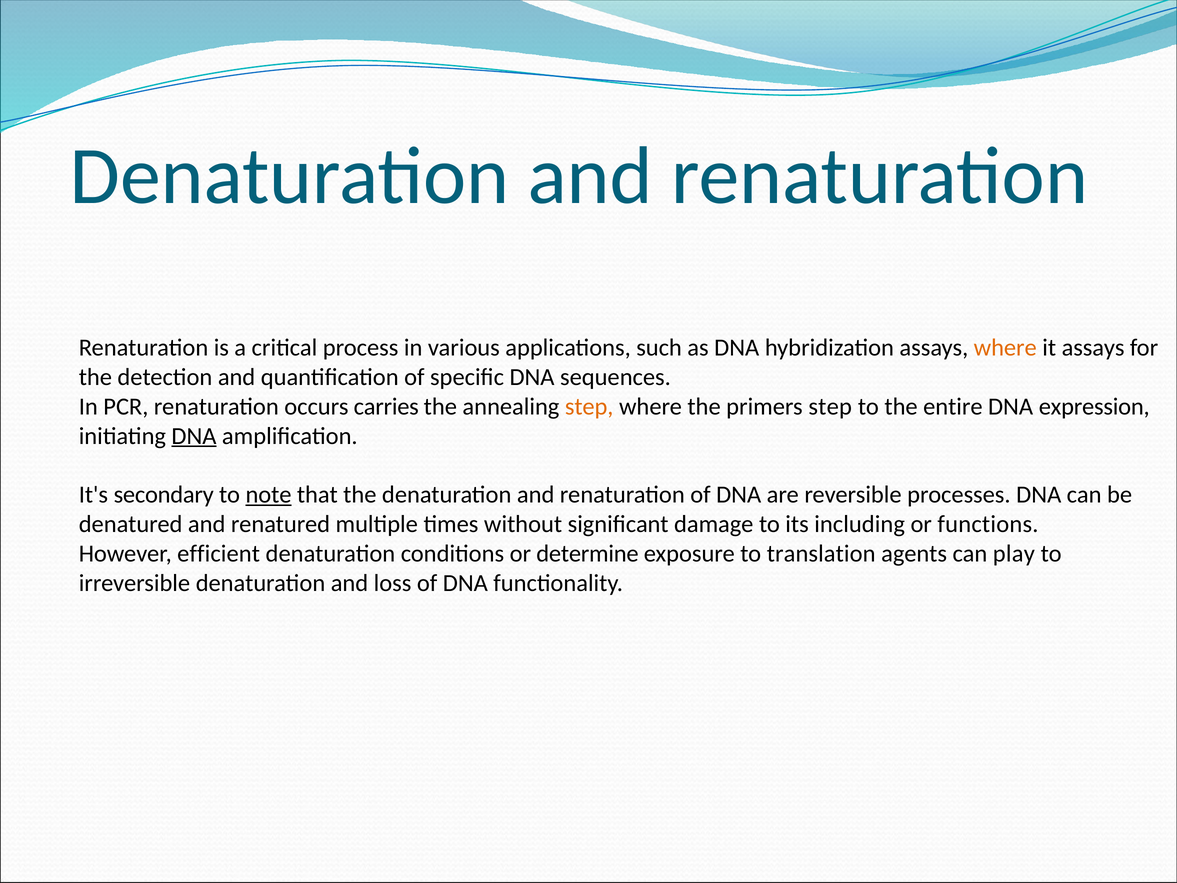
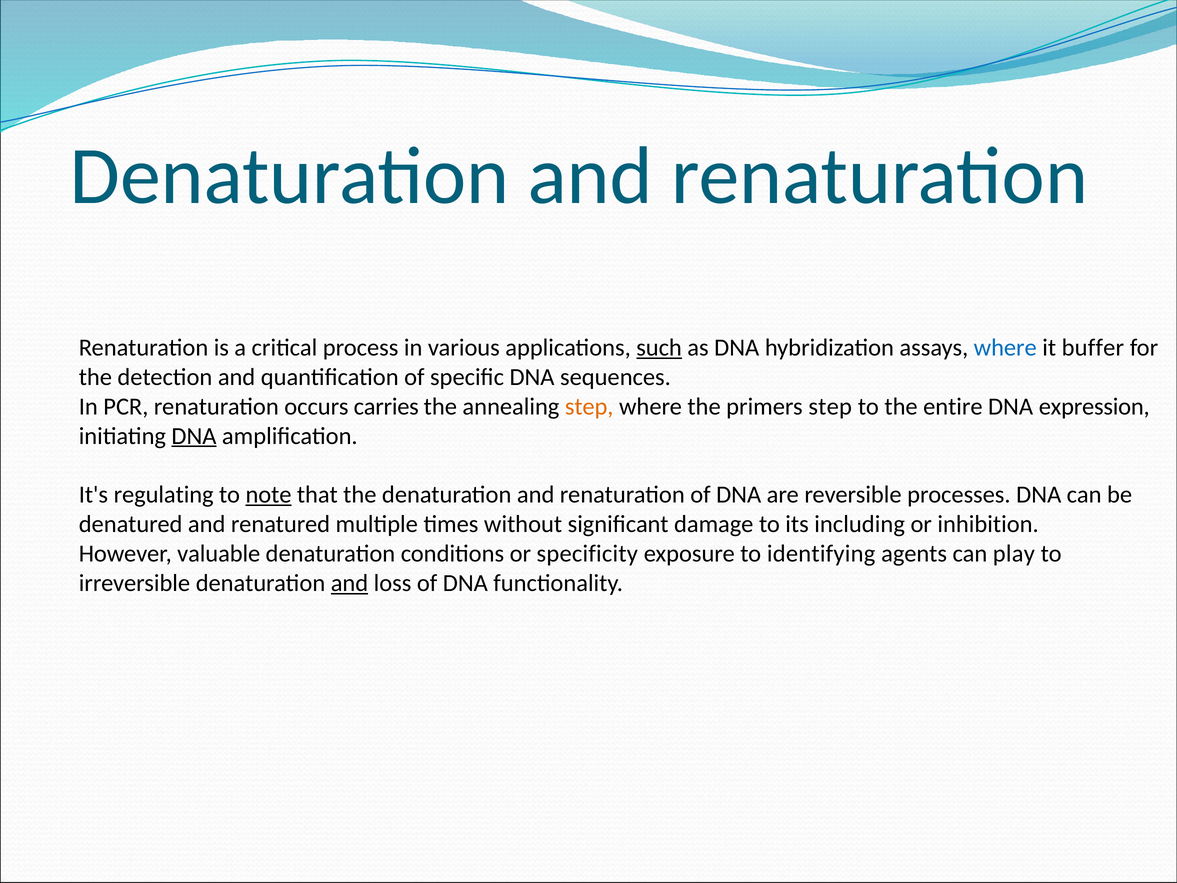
such underline: none -> present
where at (1005, 348) colour: orange -> blue
it assays: assays -> buffer
secondary: secondary -> regulating
functions: functions -> inhibition
efficient: efficient -> valuable
determine: determine -> specificity
translation: translation -> identifying
and at (349, 583) underline: none -> present
